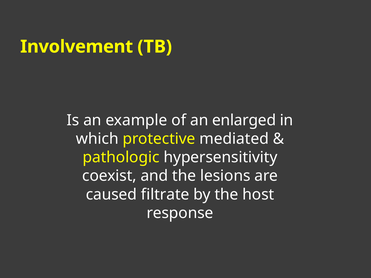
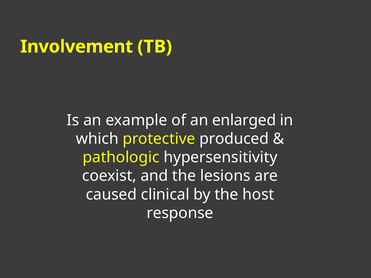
mediated: mediated -> produced
filtrate: filtrate -> clinical
